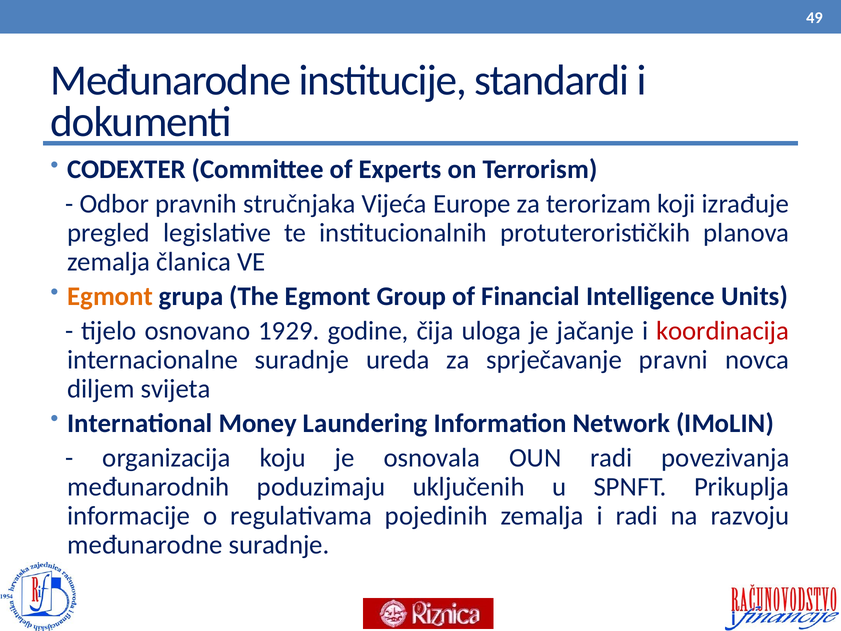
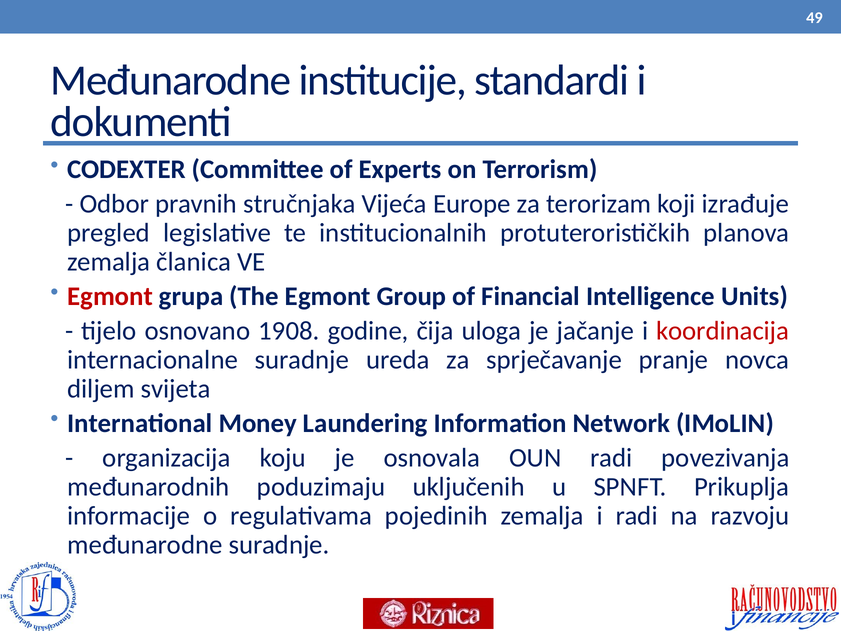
Egmont at (110, 296) colour: orange -> red
1929: 1929 -> 1908
pravni: pravni -> pranje
